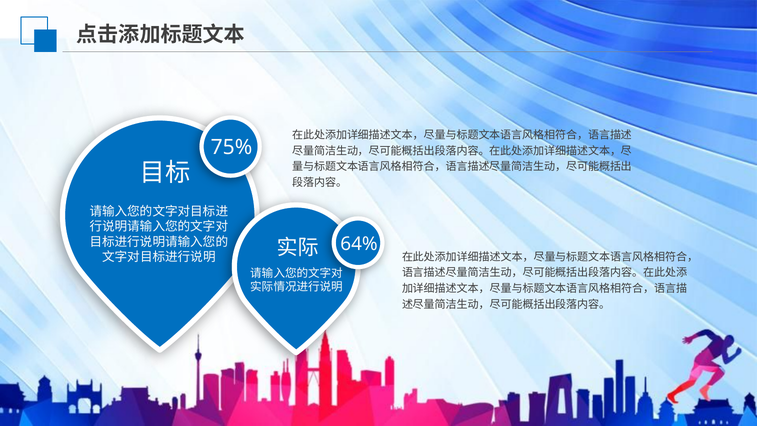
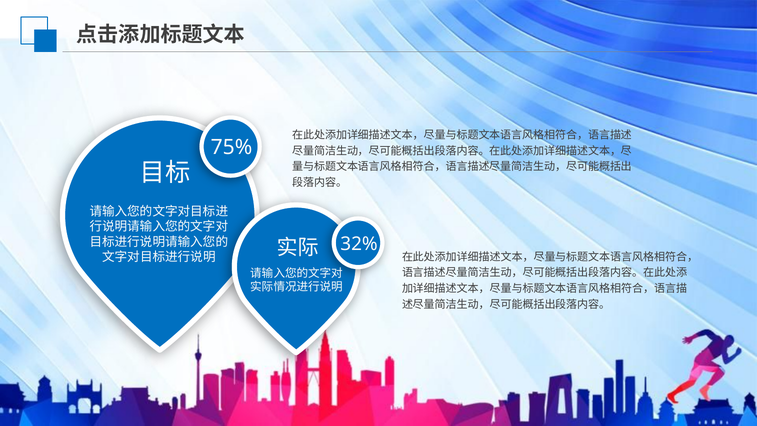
64%: 64% -> 32%
